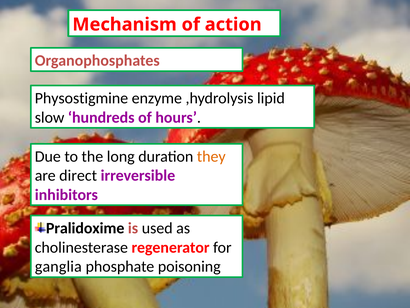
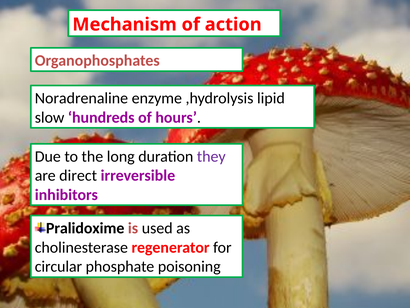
Physostigmine: Physostigmine -> Noradrenaline
they colour: orange -> purple
ganglia: ganglia -> circular
